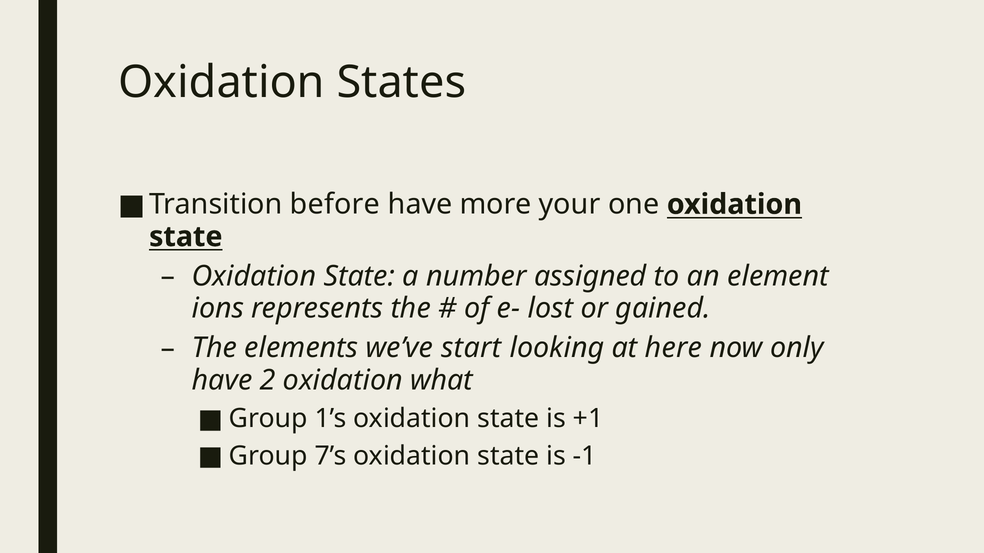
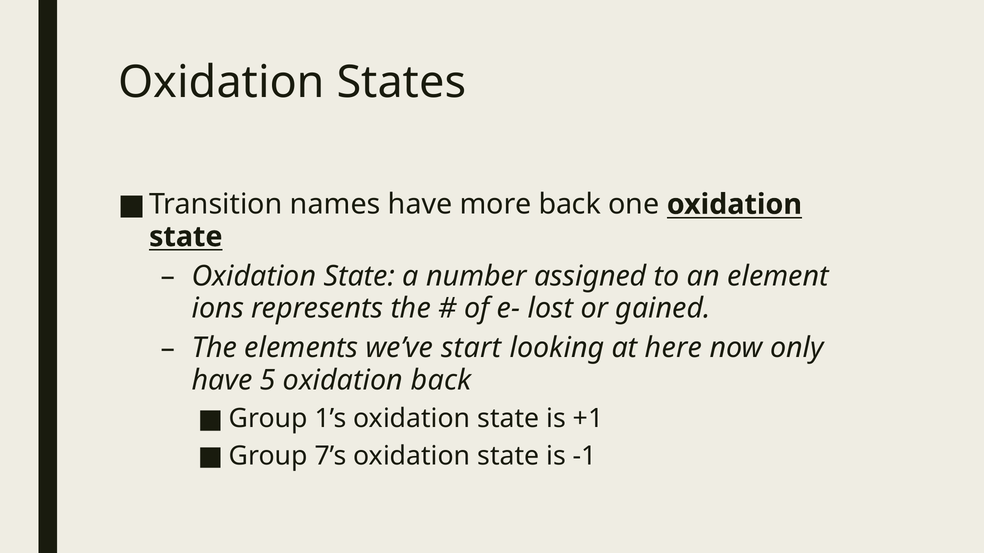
before: before -> names
more your: your -> back
2: 2 -> 5
oxidation what: what -> back
